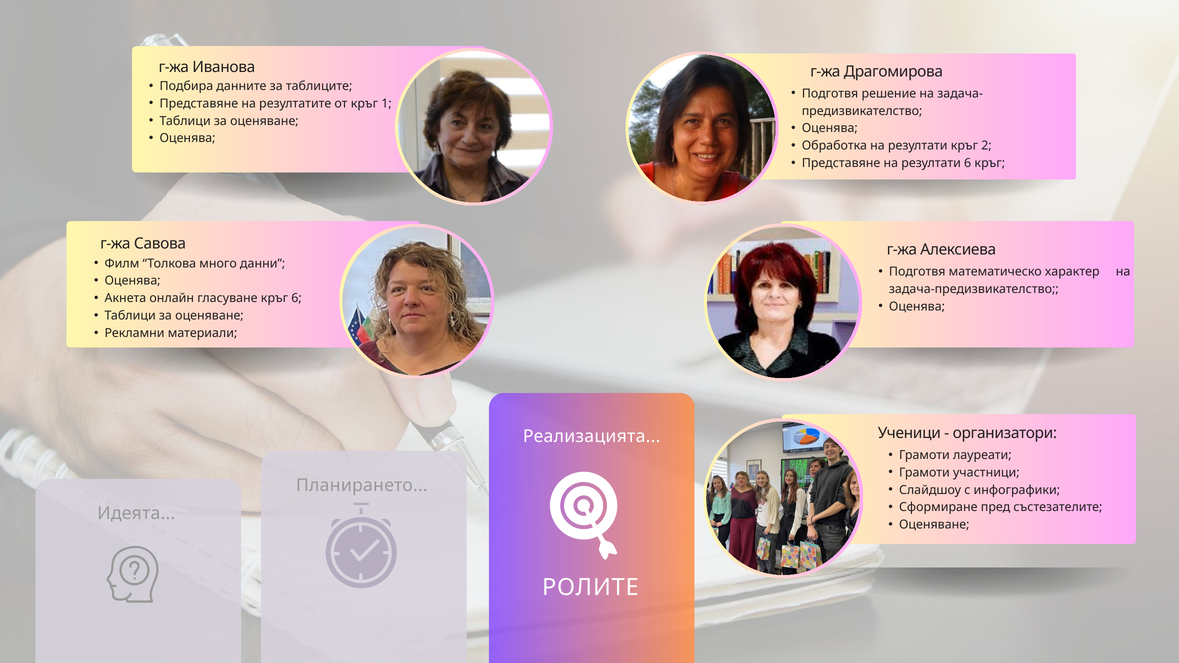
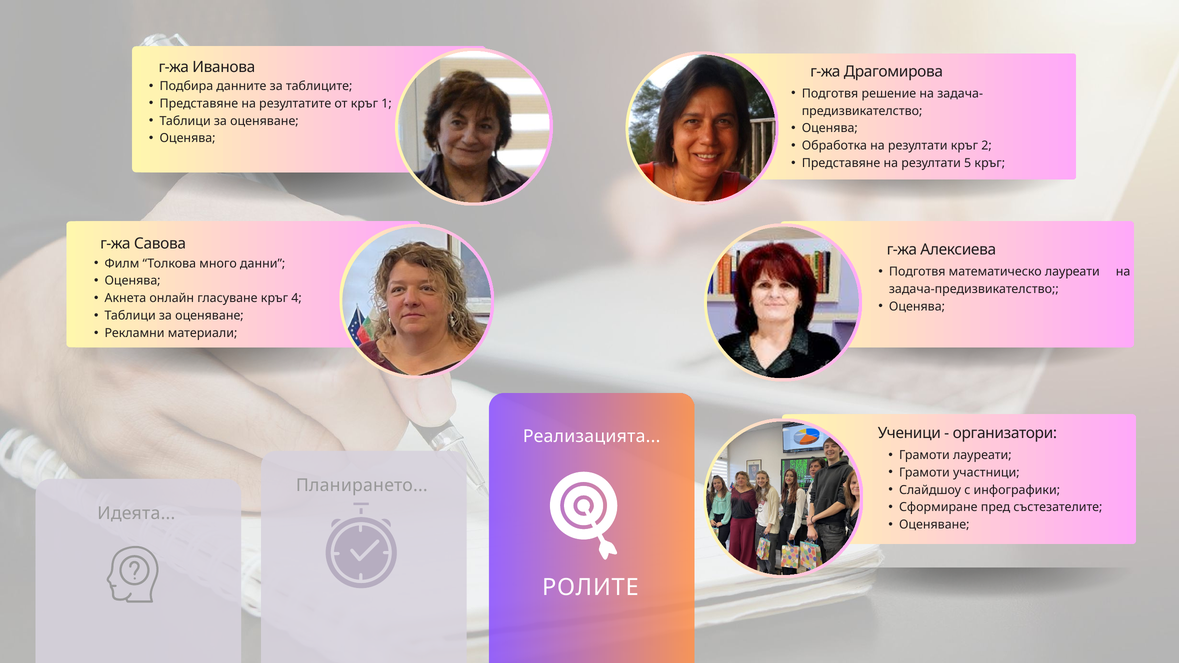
резултати 6: 6 -> 5
математическо характер: характер -> лауреати
кръг 6: 6 -> 4
